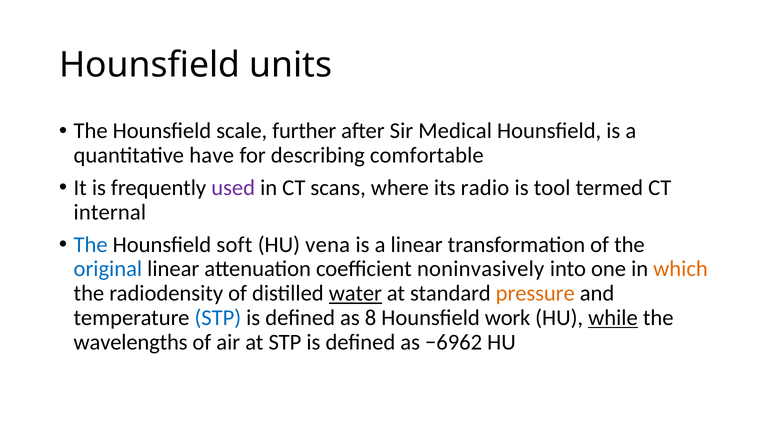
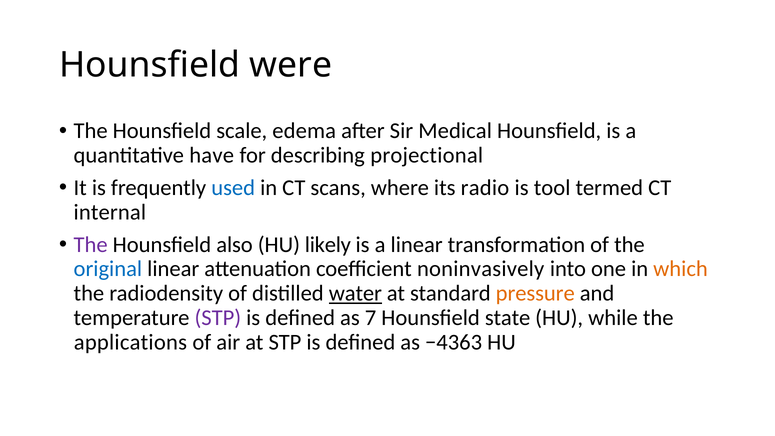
units: units -> were
further: further -> edema
comfortable: comfortable -> projectional
used colour: purple -> blue
The at (91, 245) colour: blue -> purple
soft: soft -> also
vena: vena -> likely
STP at (218, 318) colour: blue -> purple
8: 8 -> 7
work: work -> state
while underline: present -> none
wavelengths: wavelengths -> applications
−6962: −6962 -> −4363
